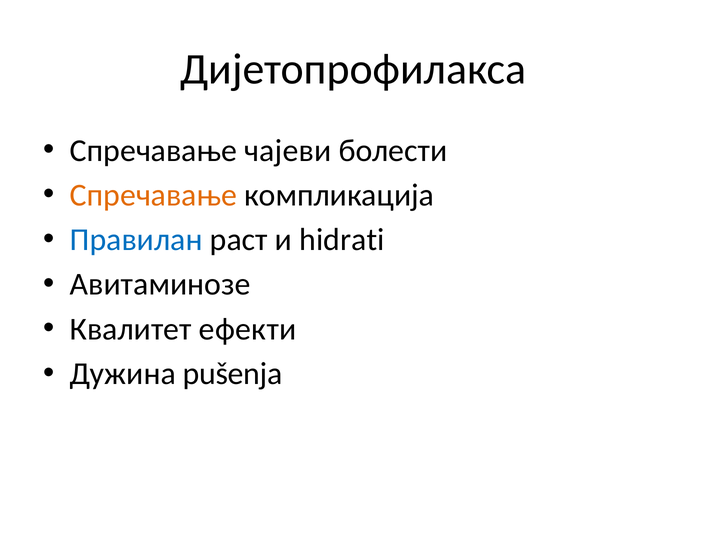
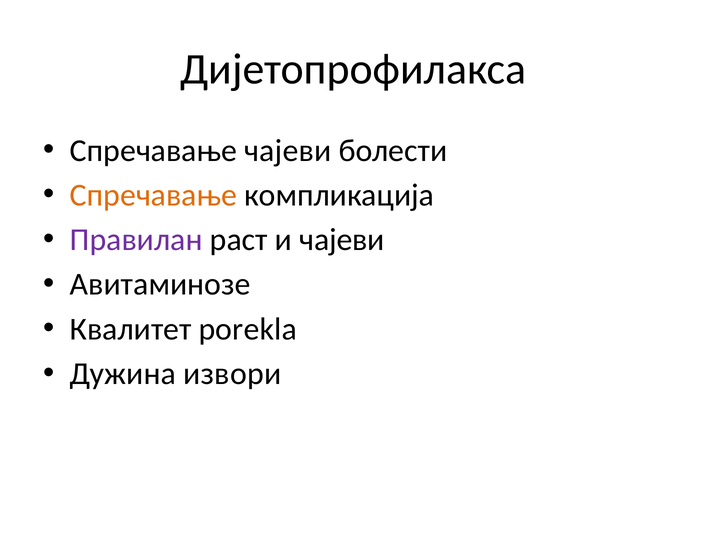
Правилан colour: blue -> purple
и hidrati: hidrati -> чајеви
ефекти: ефекти -> porekla
pušenja: pušenja -> извори
